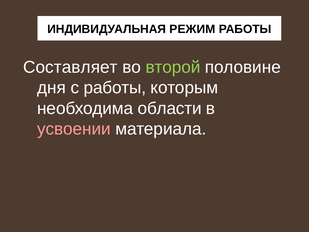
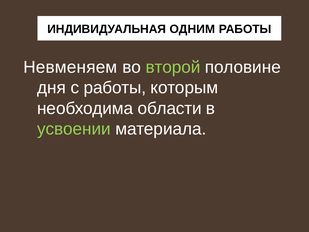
РЕЖИМ: РЕЖИМ -> ОДНИМ
Составляет: Составляет -> Невменяем
усвоении colour: pink -> light green
